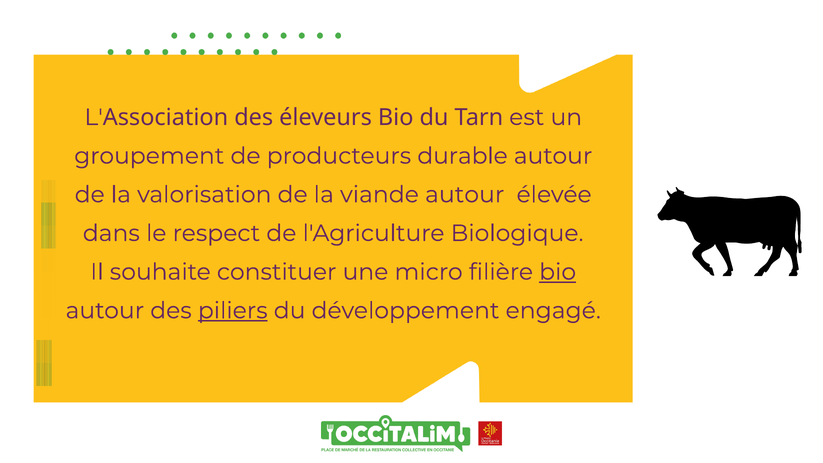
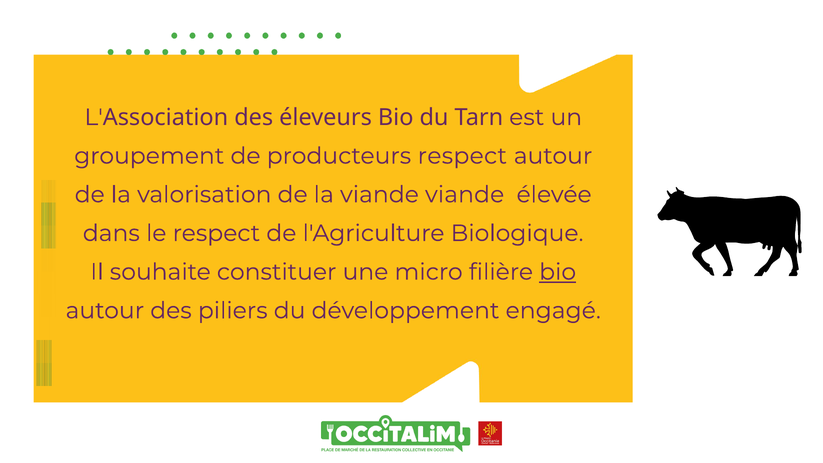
producteurs durable: durable -> respect
viande autour: autour -> viande
piliers underline: present -> none
